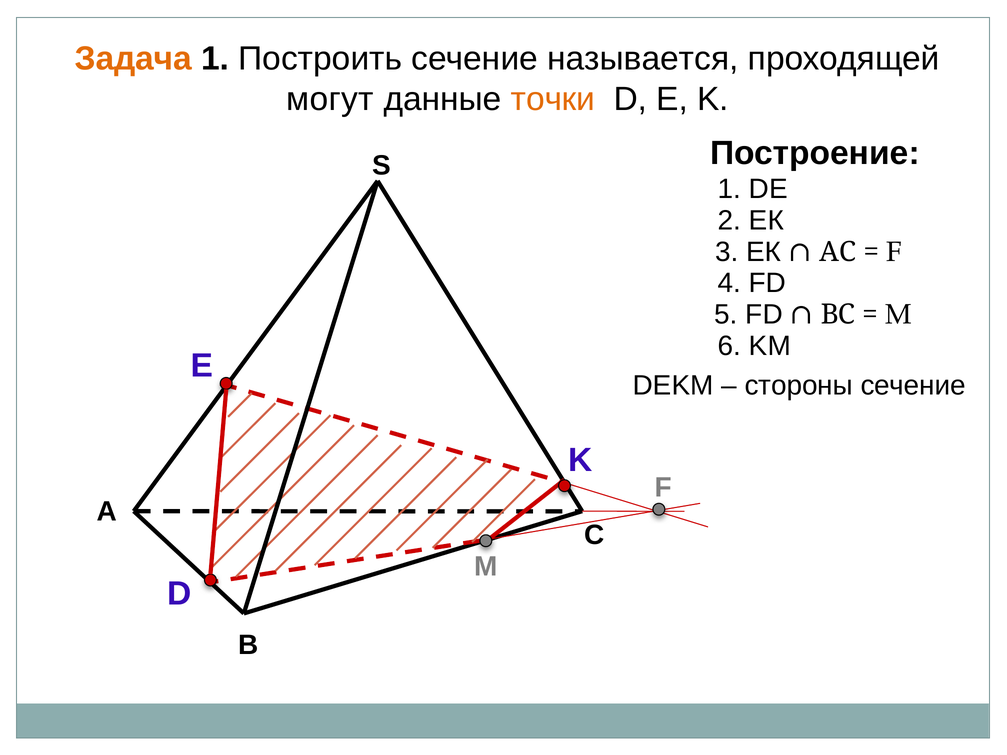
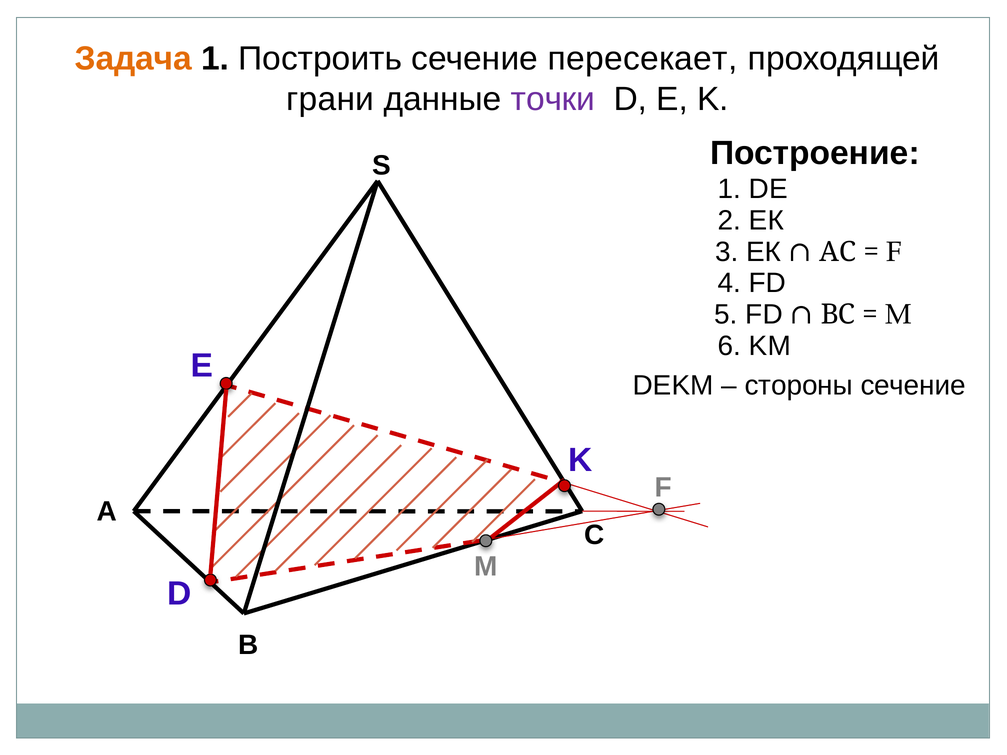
называется: называется -> пересекает
могут: могут -> грани
точки colour: orange -> purple
